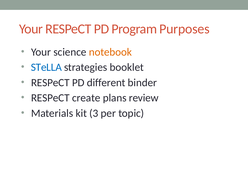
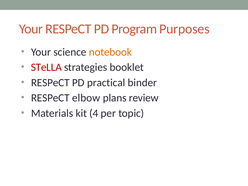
STeLLA colour: blue -> red
different: different -> practical
create: create -> elbow
3: 3 -> 4
